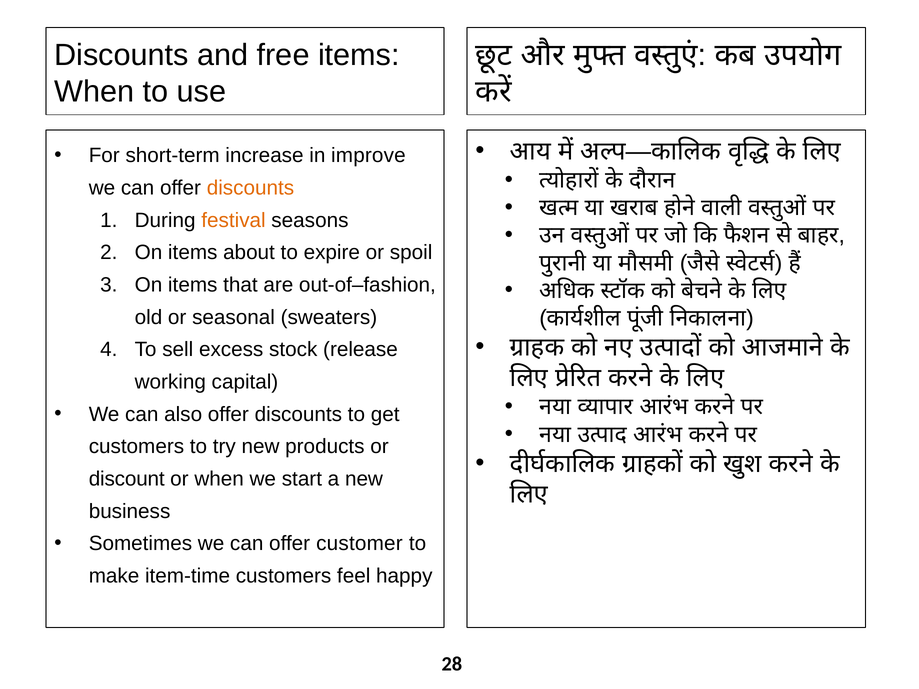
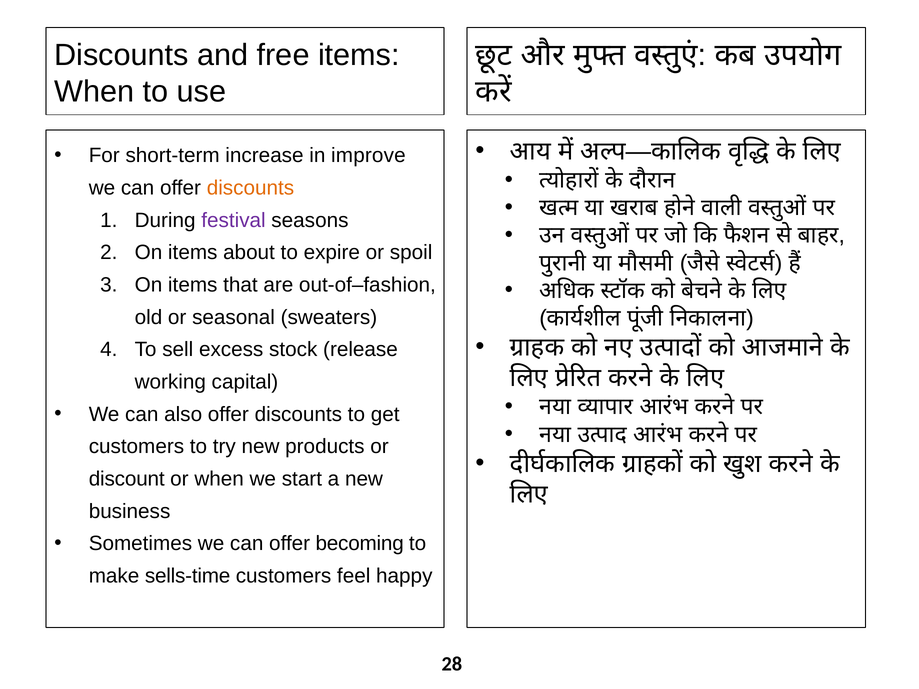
festival colour: orange -> purple
customer: customer -> becoming
item-time: item-time -> sells-time
